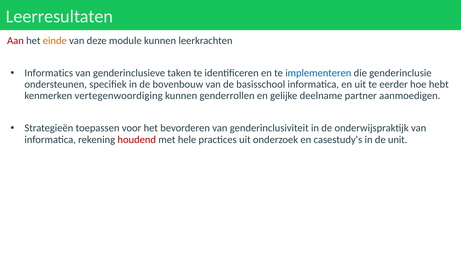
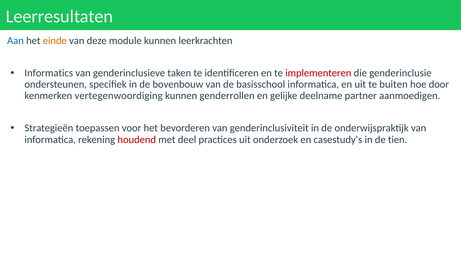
Aan colour: red -> blue
implementeren colour: blue -> red
eerder: eerder -> buiten
hebt: hebt -> door
hele: hele -> deel
unit: unit -> tien
